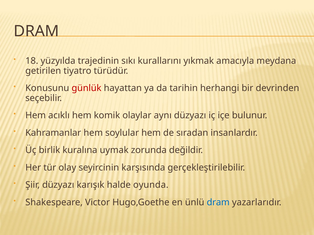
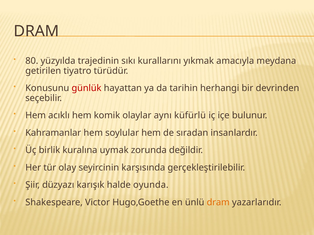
18: 18 -> 80
aynı düzyazı: düzyazı -> küfürlü
dram at (218, 203) colour: blue -> orange
